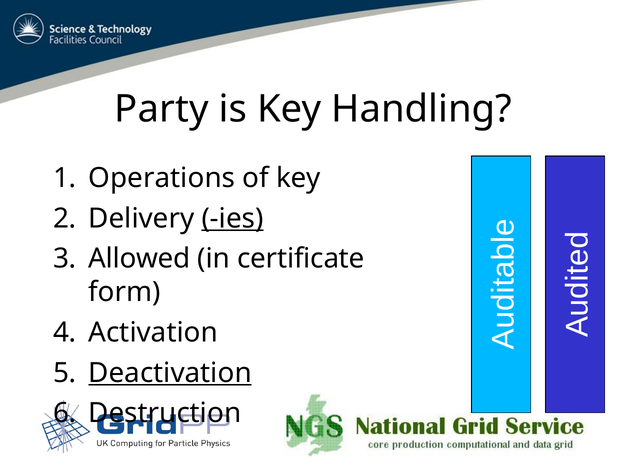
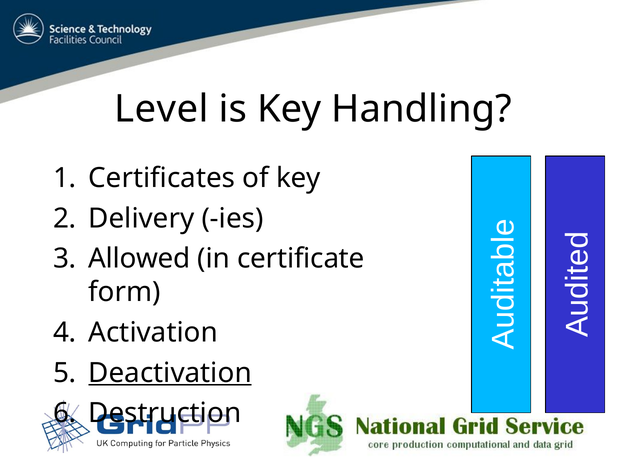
Party: Party -> Level
Operations: Operations -> Certificates
ies underline: present -> none
